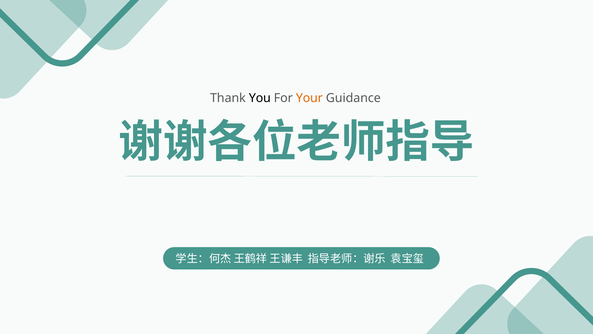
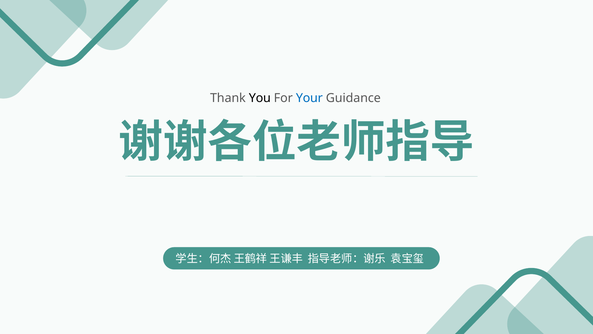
Your colour: orange -> blue
